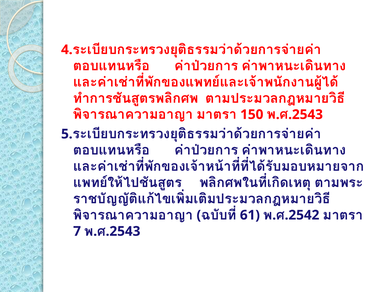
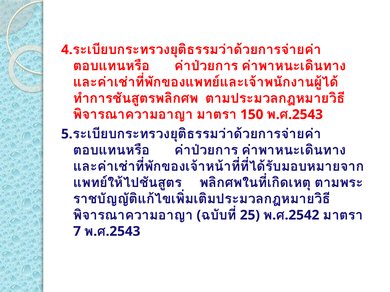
61: 61 -> 25
